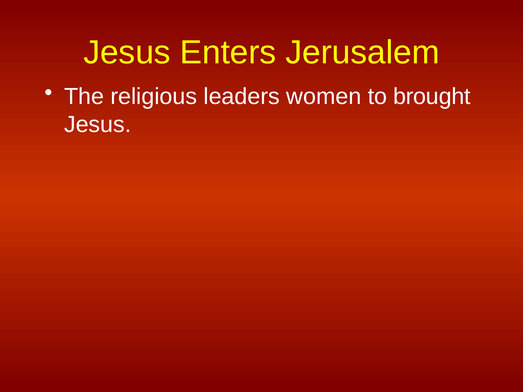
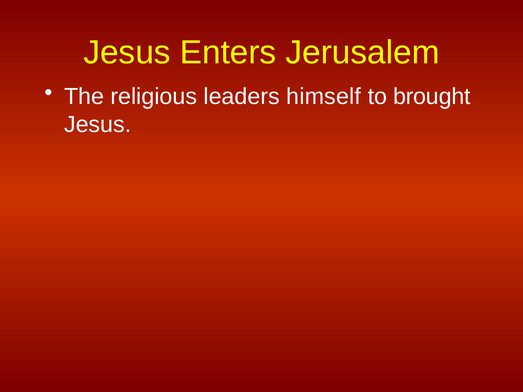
women: women -> himself
